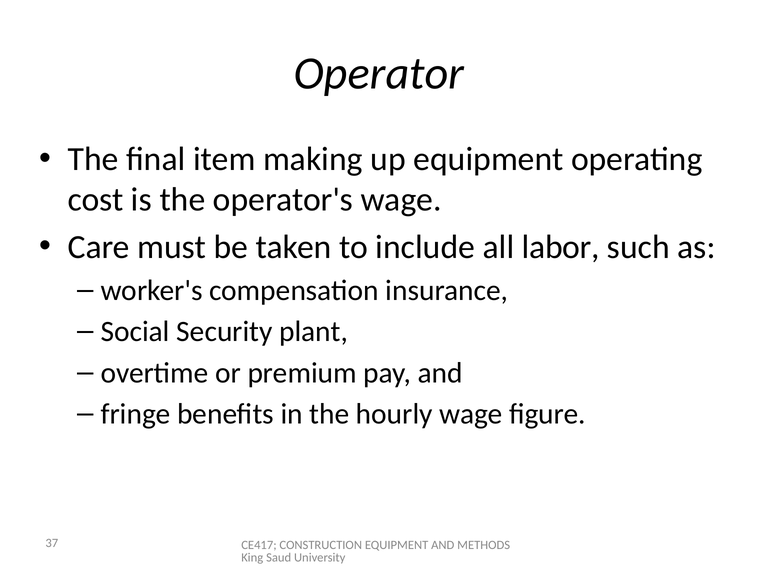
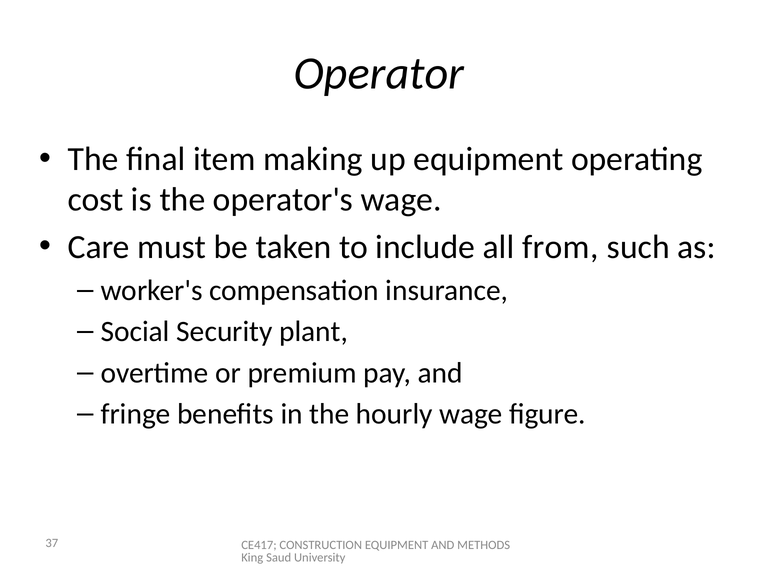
labor: labor -> from
